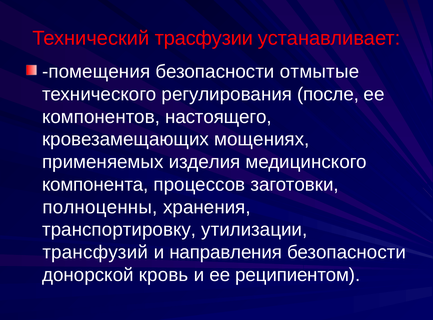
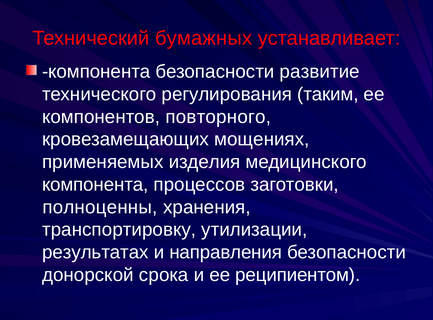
трасфузии: трасфузии -> бумажных
помещения at (96, 72): помещения -> компонента
отмытые: отмытые -> развитие
после: после -> таким
настоящего: настоящего -> повторного
трансфузий: трансфузий -> результатах
кровь: кровь -> срока
